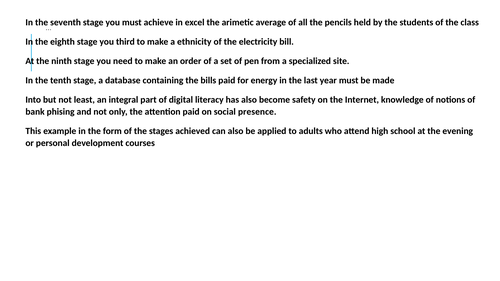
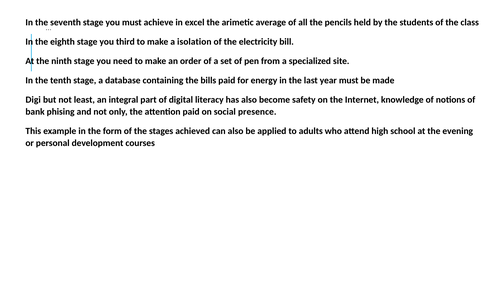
ethnicity: ethnicity -> isolation
Into: Into -> Digi
